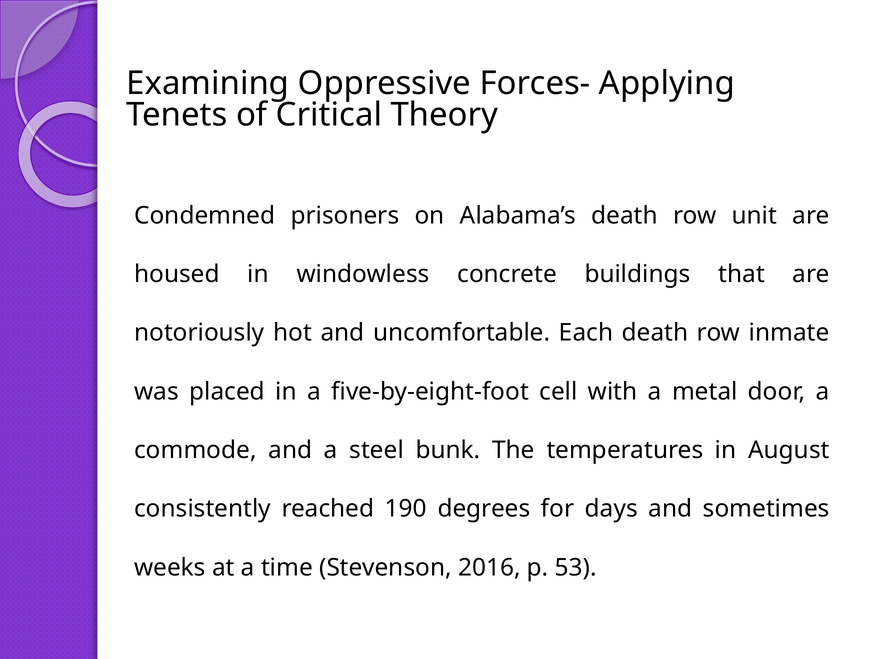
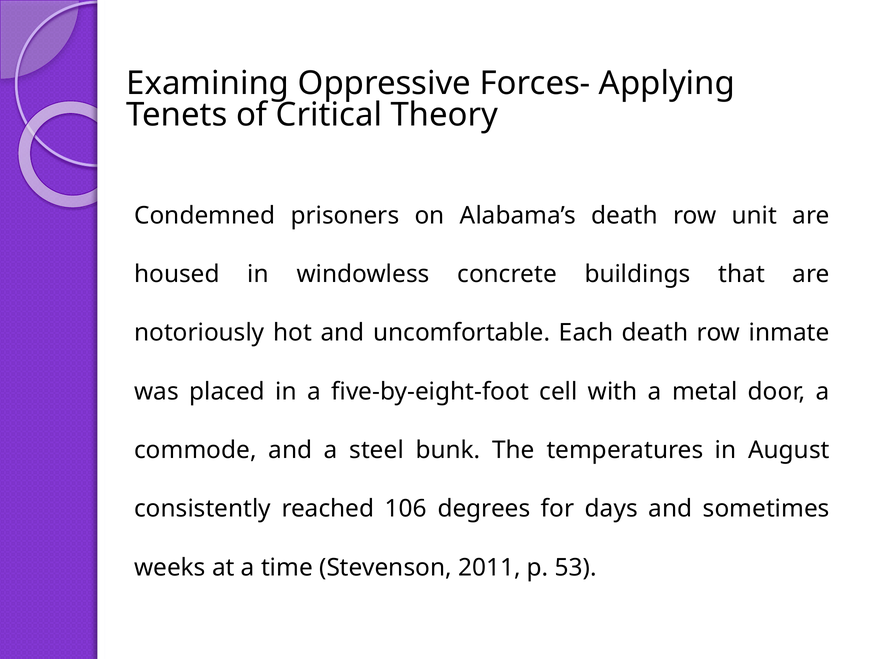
190: 190 -> 106
2016: 2016 -> 2011
